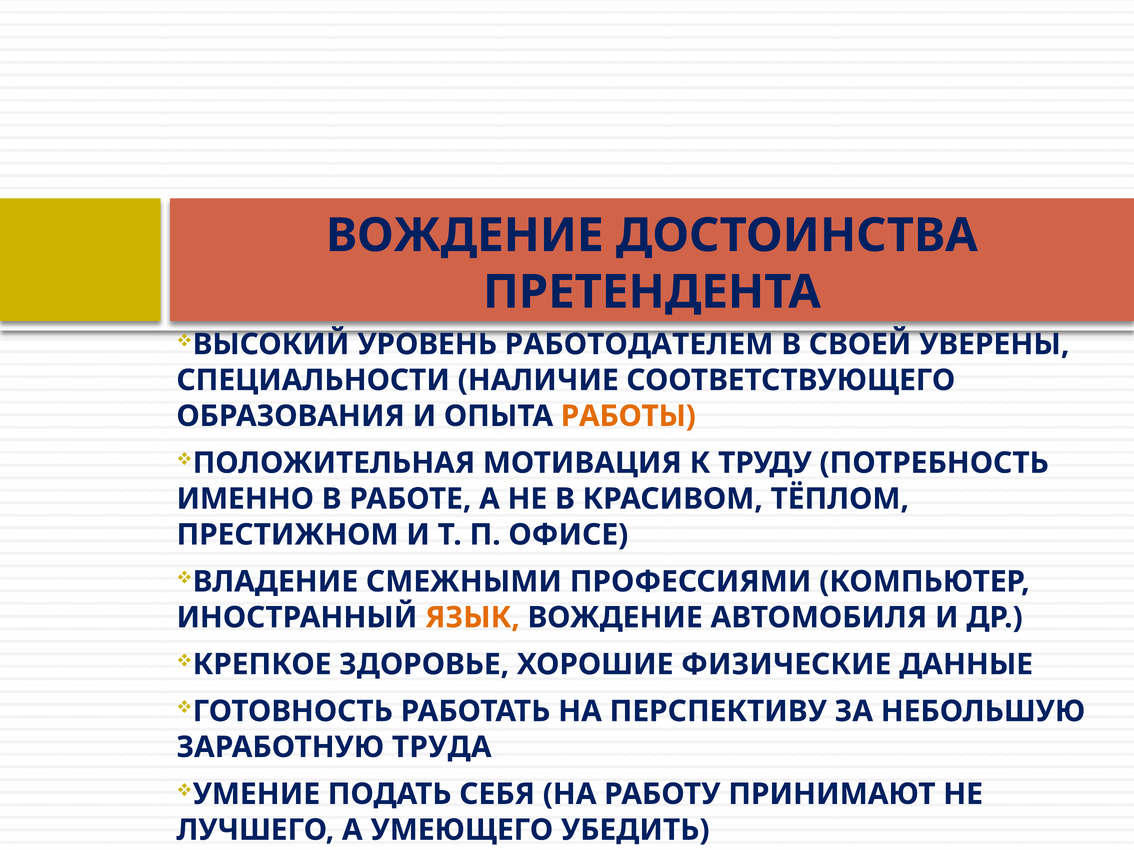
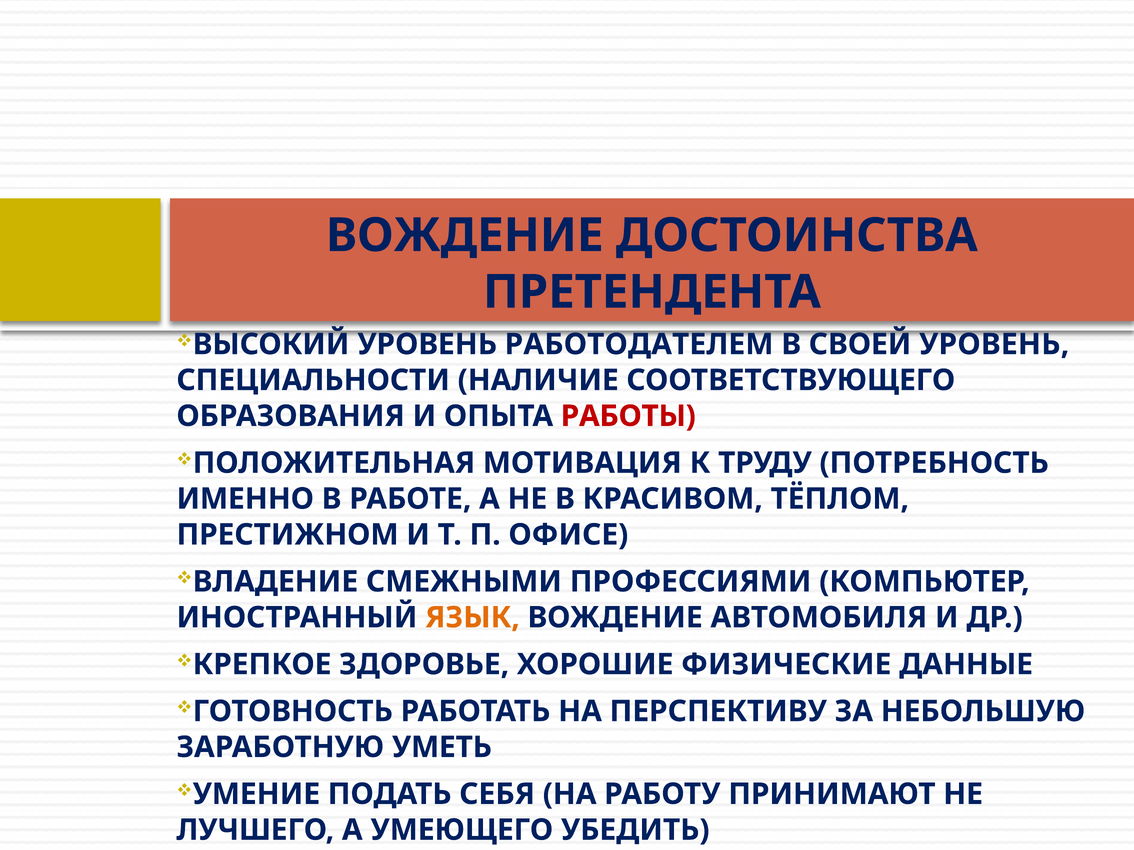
СВОЕЙ УВЕРЕНЫ: УВЕРЕНЫ -> УРОВЕНЬ
РАБОТЫ colour: orange -> red
ТРУДА: ТРУДА -> УМЕТЬ
